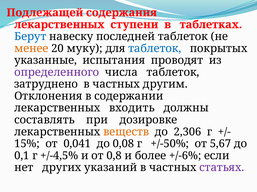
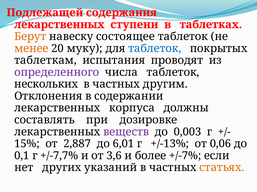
Берут colour: blue -> orange
последней: последней -> состоящее
указанные: указанные -> таблеткам
затруднено: затруднено -> нескольких
входить: входить -> корпуса
веществ colour: orange -> purple
2,306: 2,306 -> 0,003
0,041: 0,041 -> 2,887
0,08: 0,08 -> 6,01
+/-50%: +/-50% -> +/-13%
5,67: 5,67 -> 0,06
+/-4,5%: +/-4,5% -> +/-7,7%
0,8: 0,8 -> 3,6
+/-6%: +/-6% -> +/-7%
статьях colour: purple -> orange
